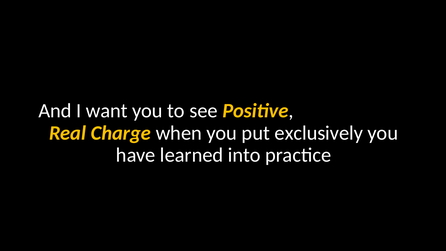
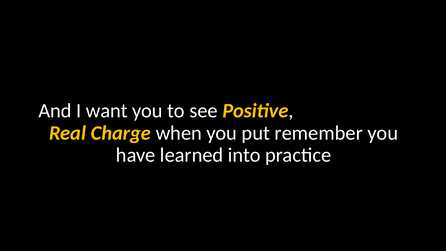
exclusively: exclusively -> remember
